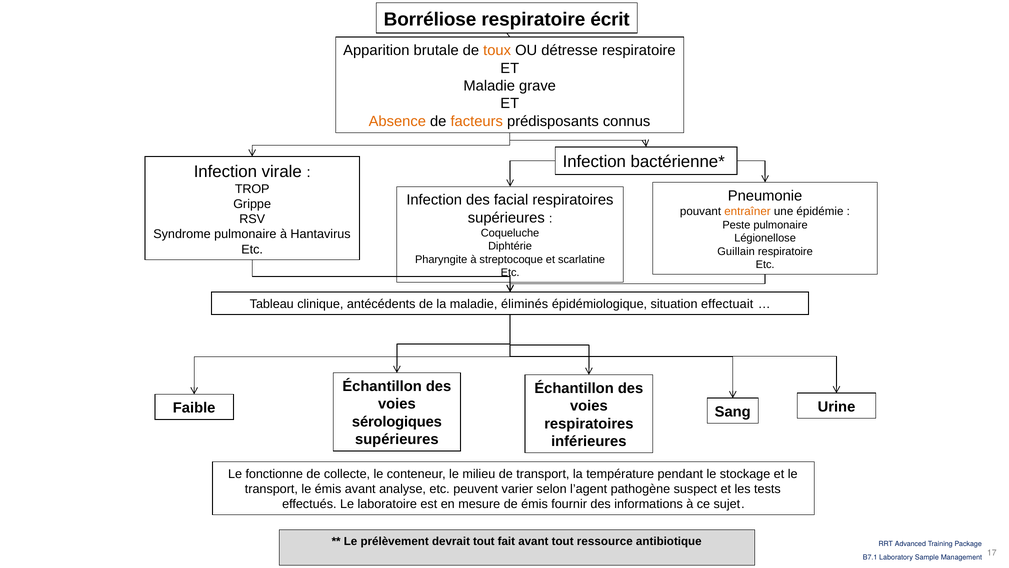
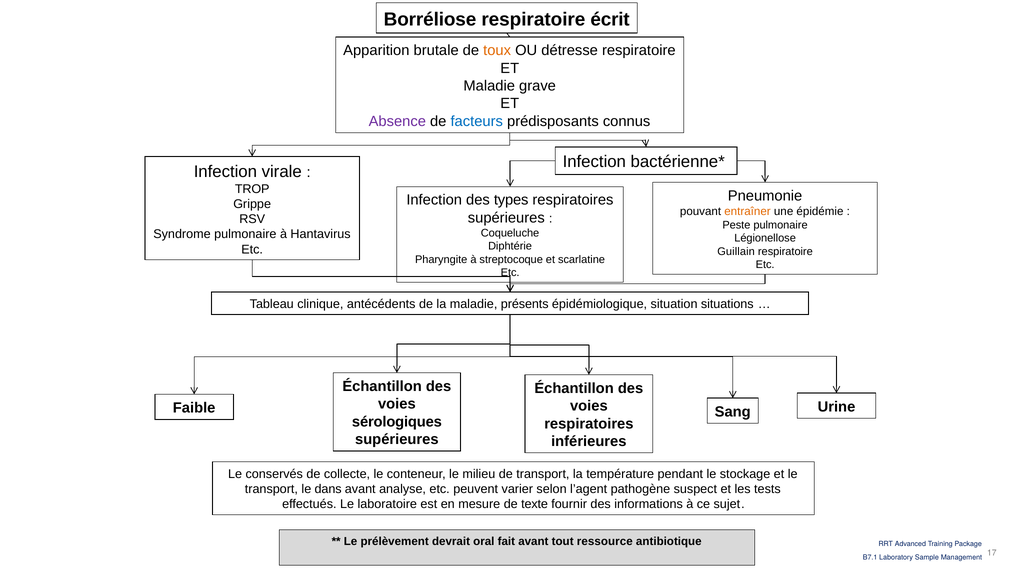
Absence colour: orange -> purple
facteurs colour: orange -> blue
facial: facial -> types
éliminés: éliminés -> présents
effectuait: effectuait -> situations
fonctionne: fonctionne -> conservés
le émis: émis -> dans
de émis: émis -> texte
devrait tout: tout -> oral
